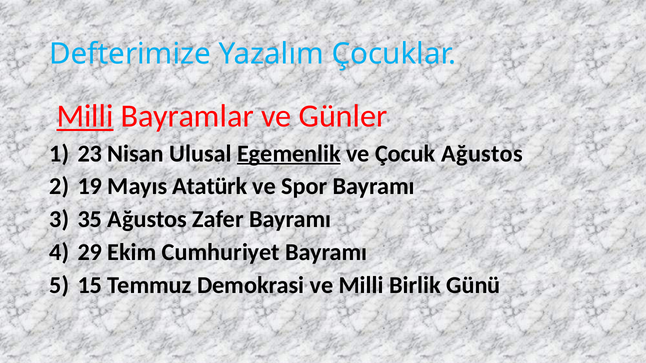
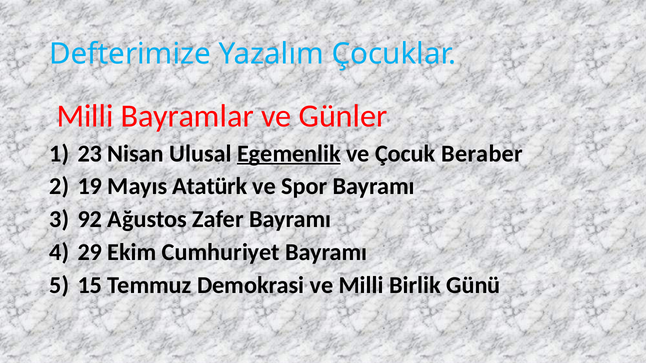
Milli at (85, 116) underline: present -> none
Çocuk Ağustos: Ağustos -> Beraber
35: 35 -> 92
